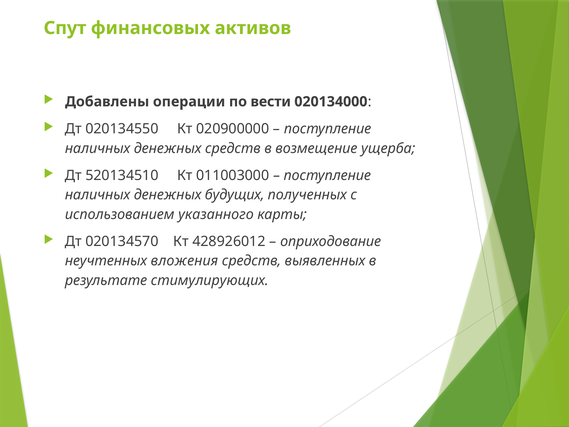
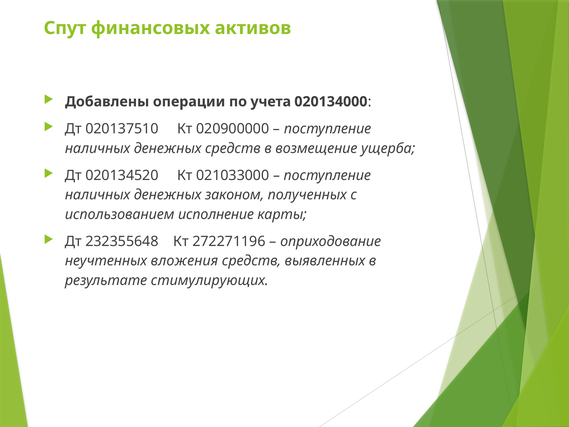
вести: вести -> учета
020134550: 020134550 -> 020137510
520134510: 520134510 -> 020134520
011003000: 011003000 -> 021033000
будущих: будущих -> законом
указанного: указанного -> исполнение
020134570: 020134570 -> 232355648
428926012: 428926012 -> 272271196
